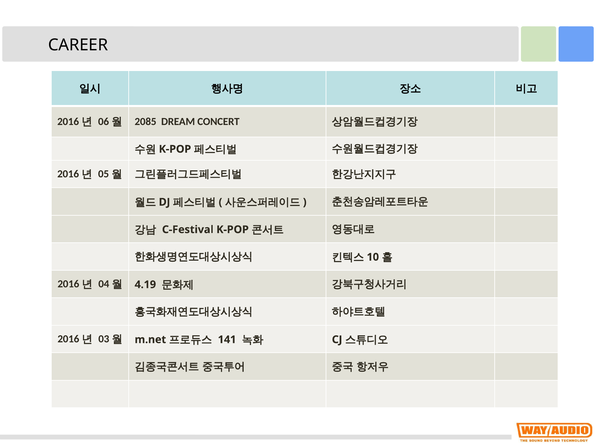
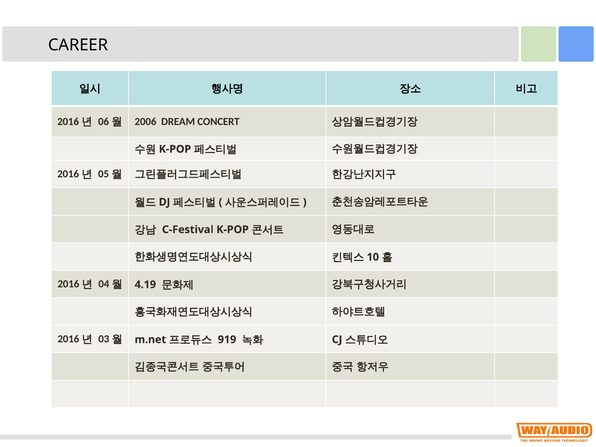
2085: 2085 -> 2006
141: 141 -> 919
